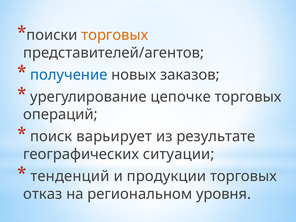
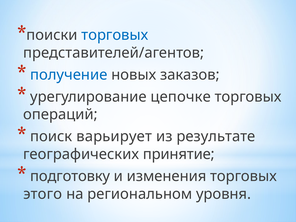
торговых at (115, 35) colour: orange -> blue
ситуации: ситуации -> принятие
тенденций: тенденций -> подготовку
продукции: продукции -> изменения
отказ: отказ -> этого
